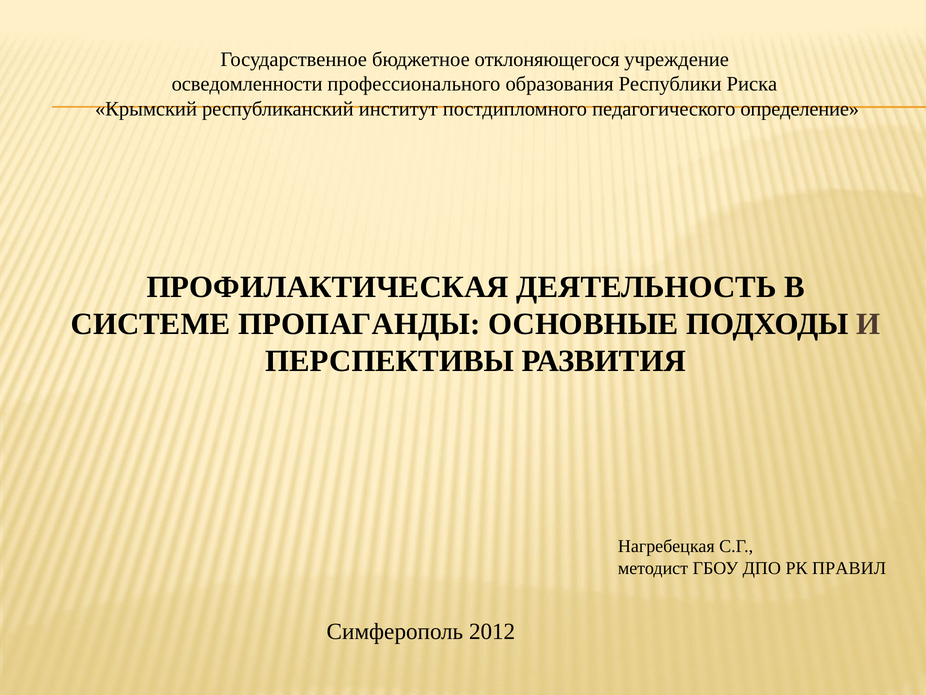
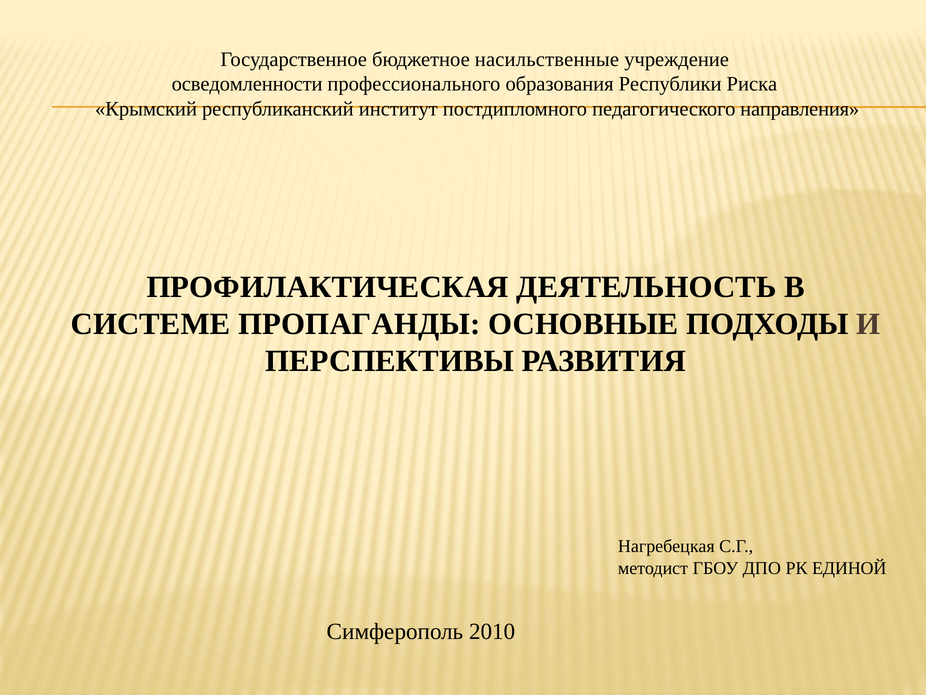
отклоняющегося: отклоняющегося -> насильственные
определение: определение -> направления
ПРАВИЛ: ПРАВИЛ -> ЕДИНОЙ
2012: 2012 -> 2010
